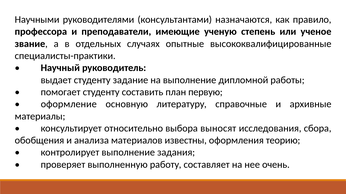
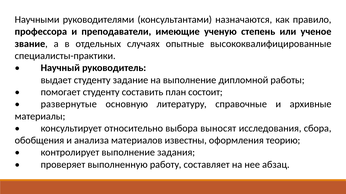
первую: первую -> состоит
оформление: оформление -> развернутые
очень: очень -> абзац
